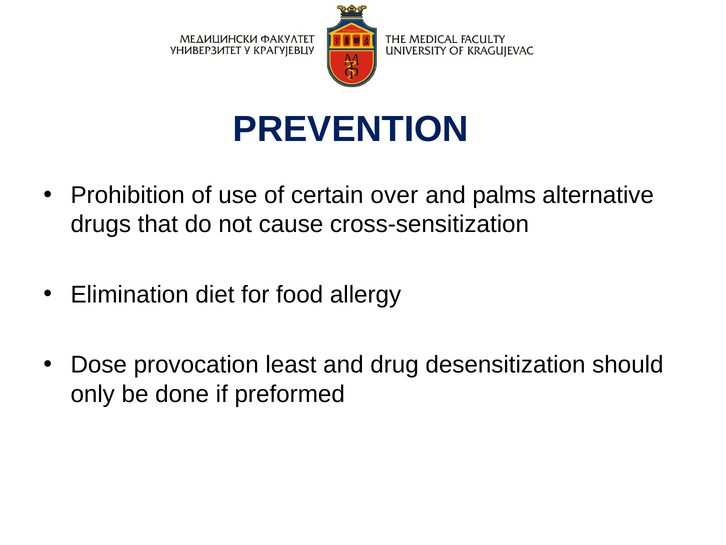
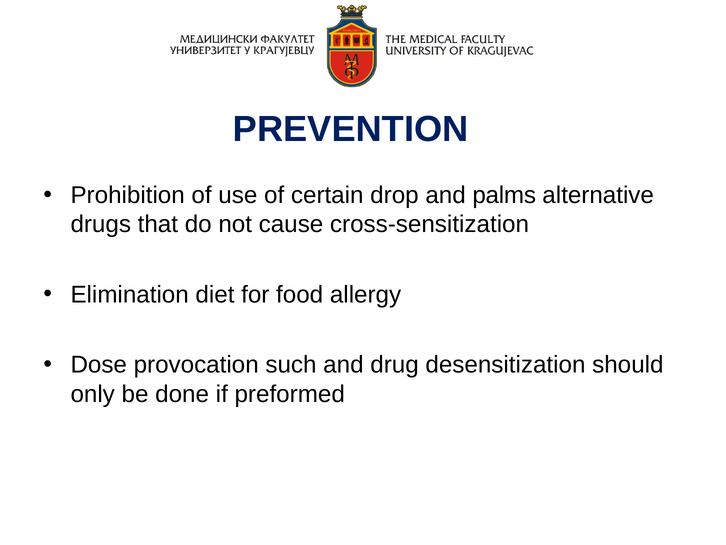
over: over -> drop
least: least -> such
